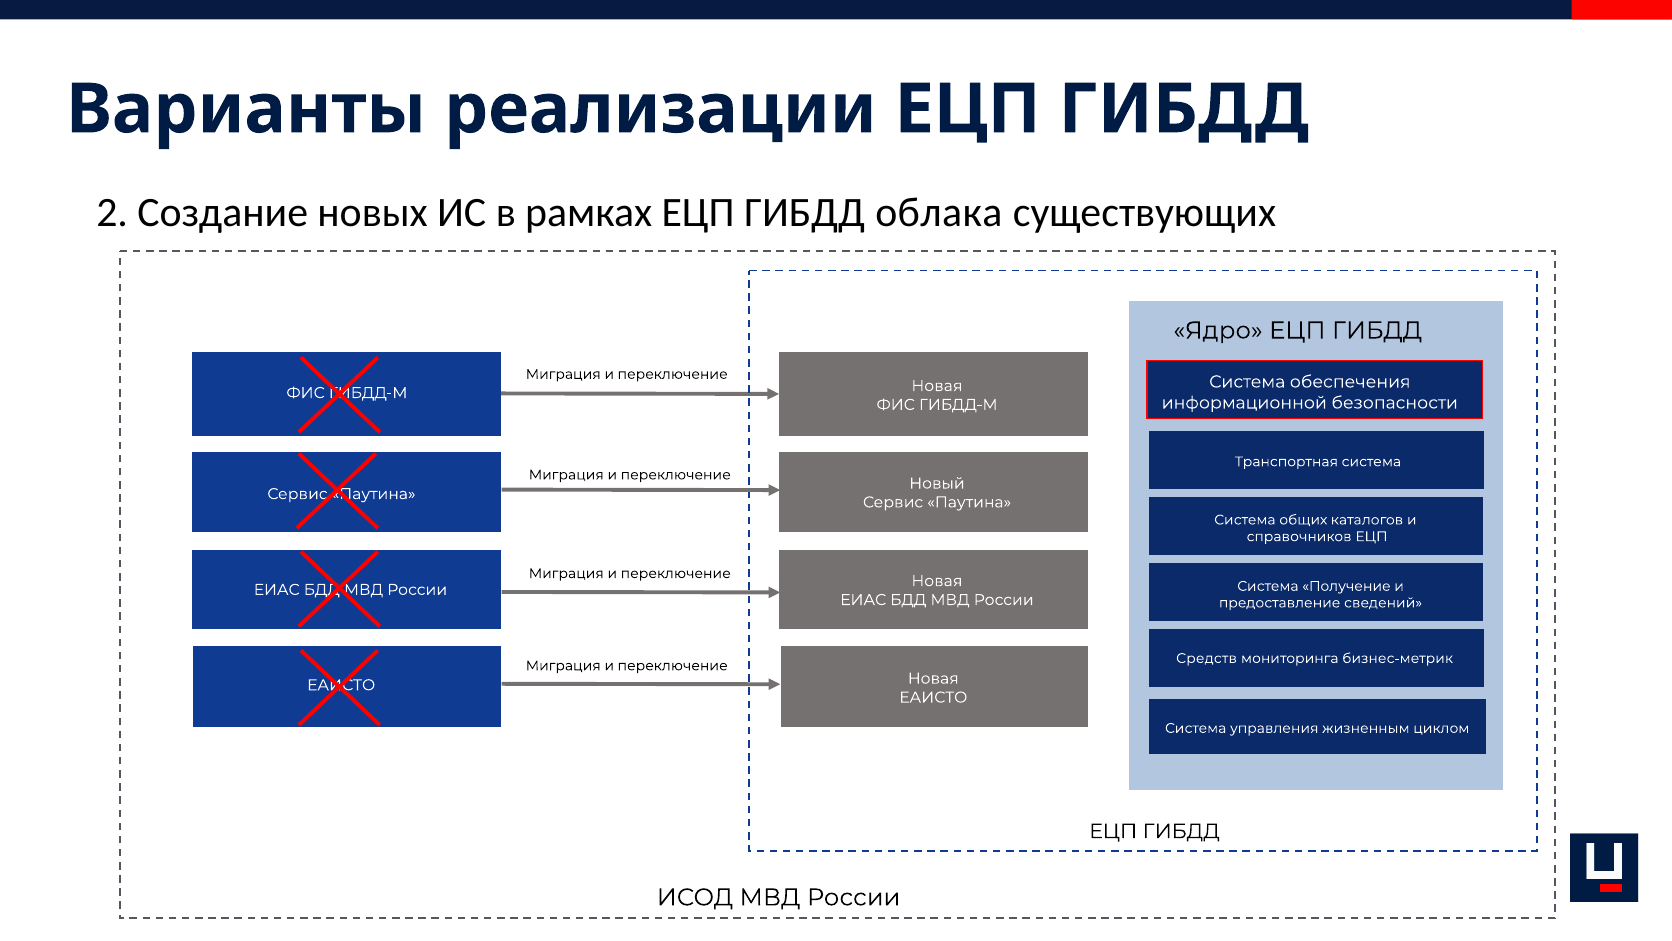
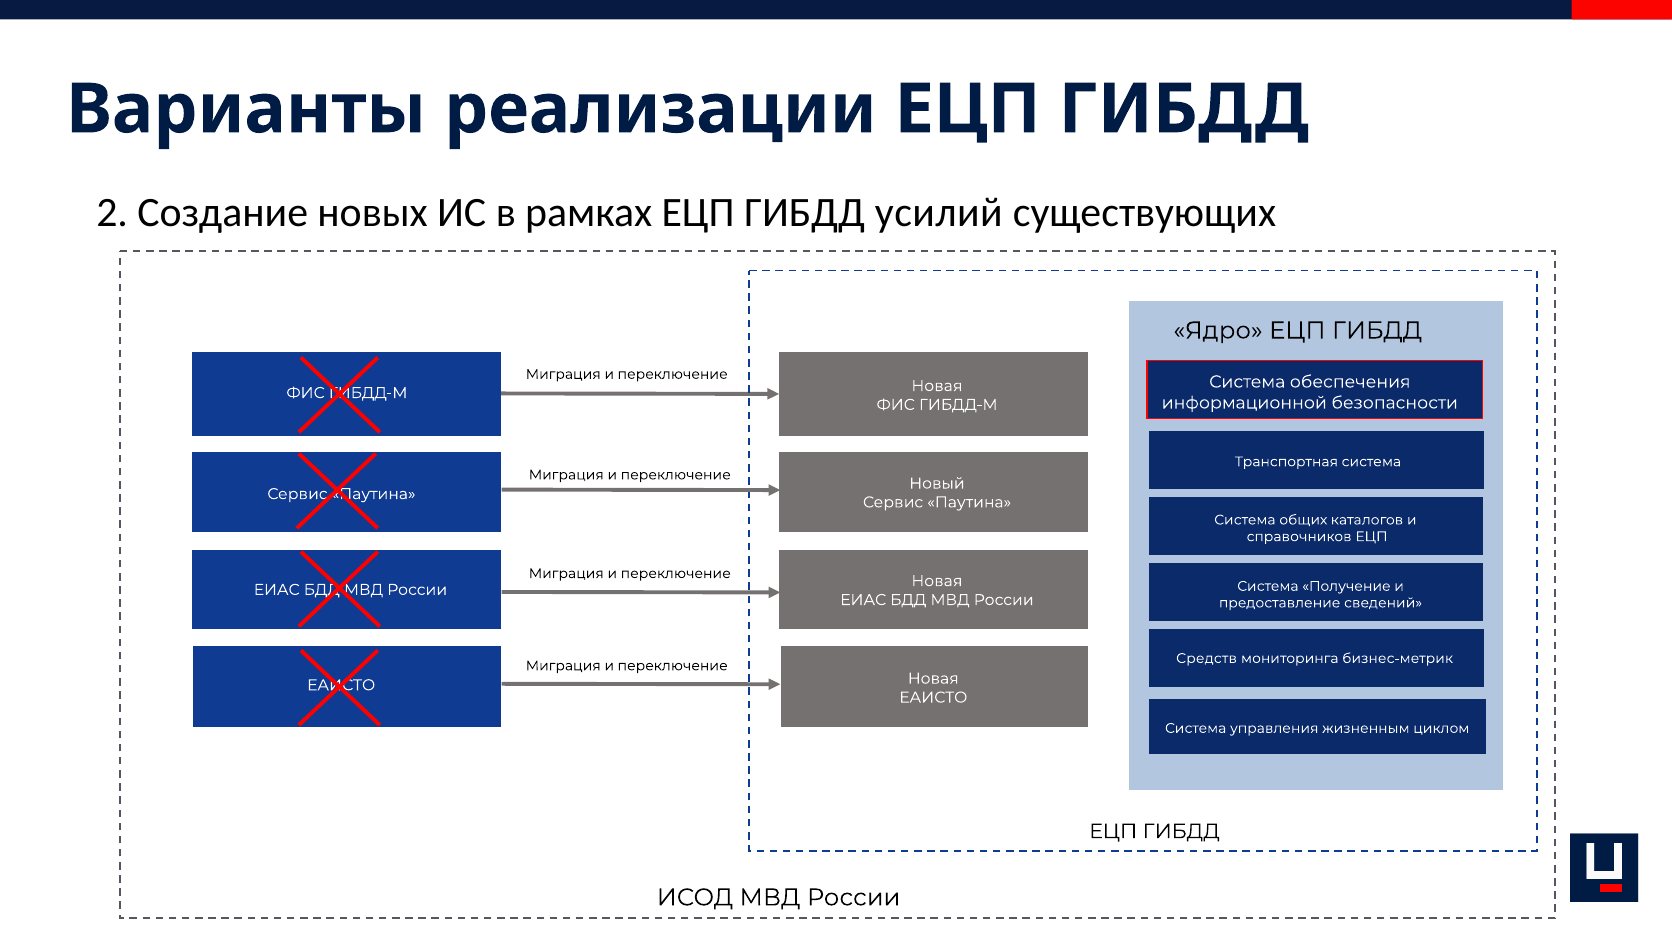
облака: облака -> усилий
